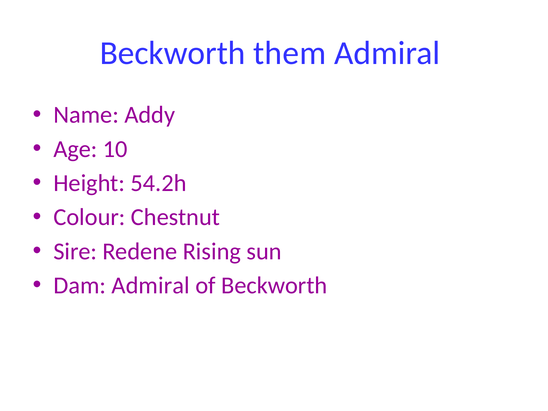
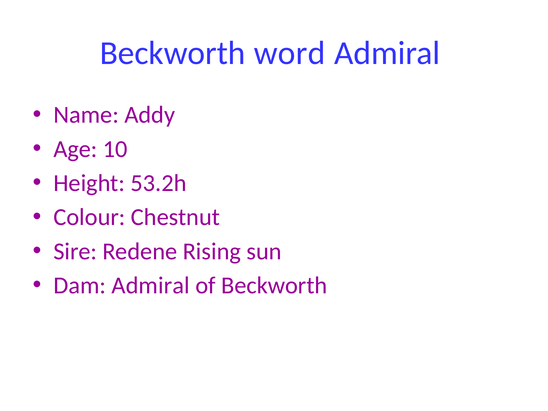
them: them -> word
54.2h: 54.2h -> 53.2h
